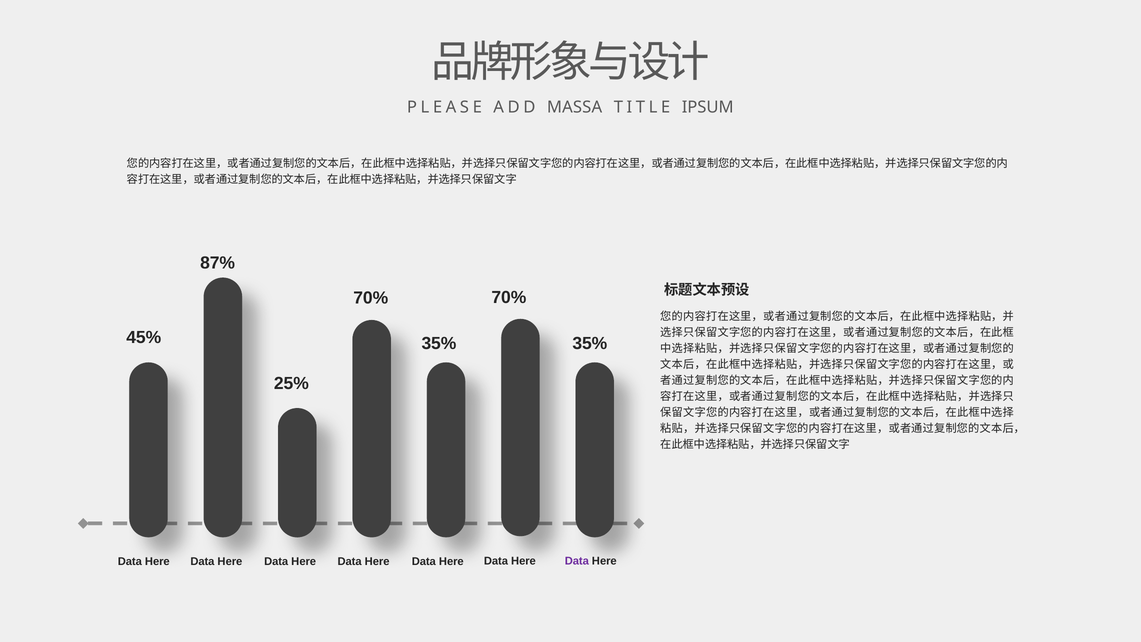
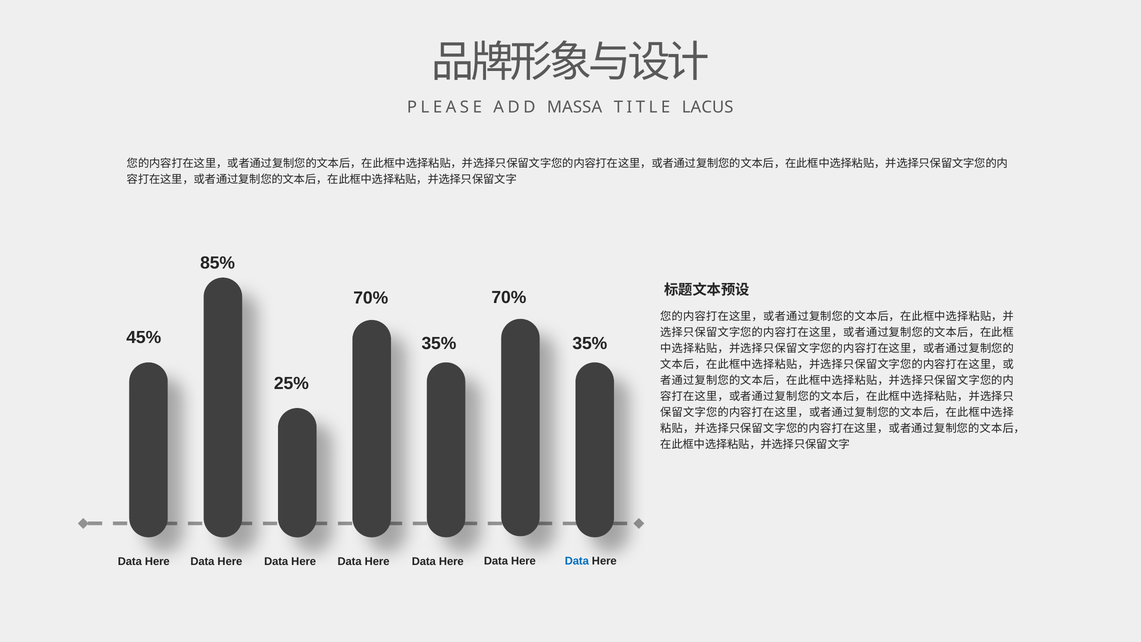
IPSUM: IPSUM -> LACUS
87%: 87% -> 85%
Data at (577, 561) colour: purple -> blue
